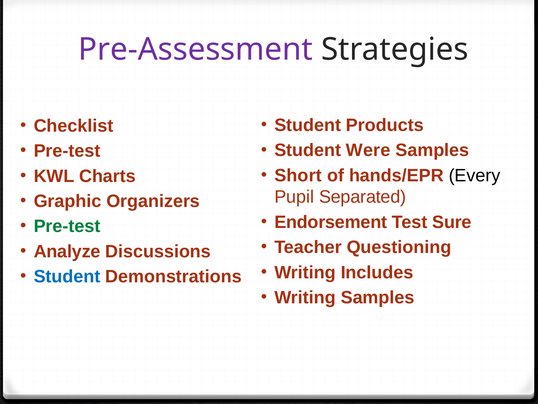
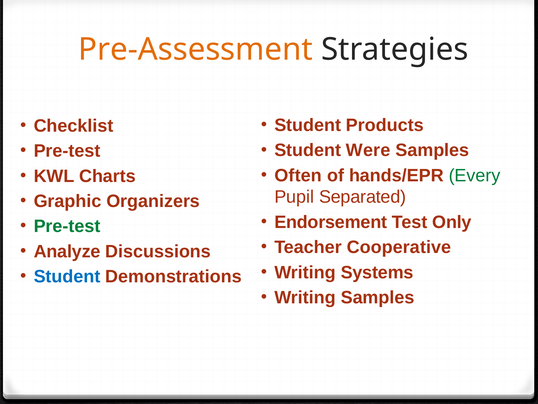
Pre-Assessment colour: purple -> orange
Short: Short -> Often
Every colour: black -> green
Sure: Sure -> Only
Questioning: Questioning -> Cooperative
Includes: Includes -> Systems
